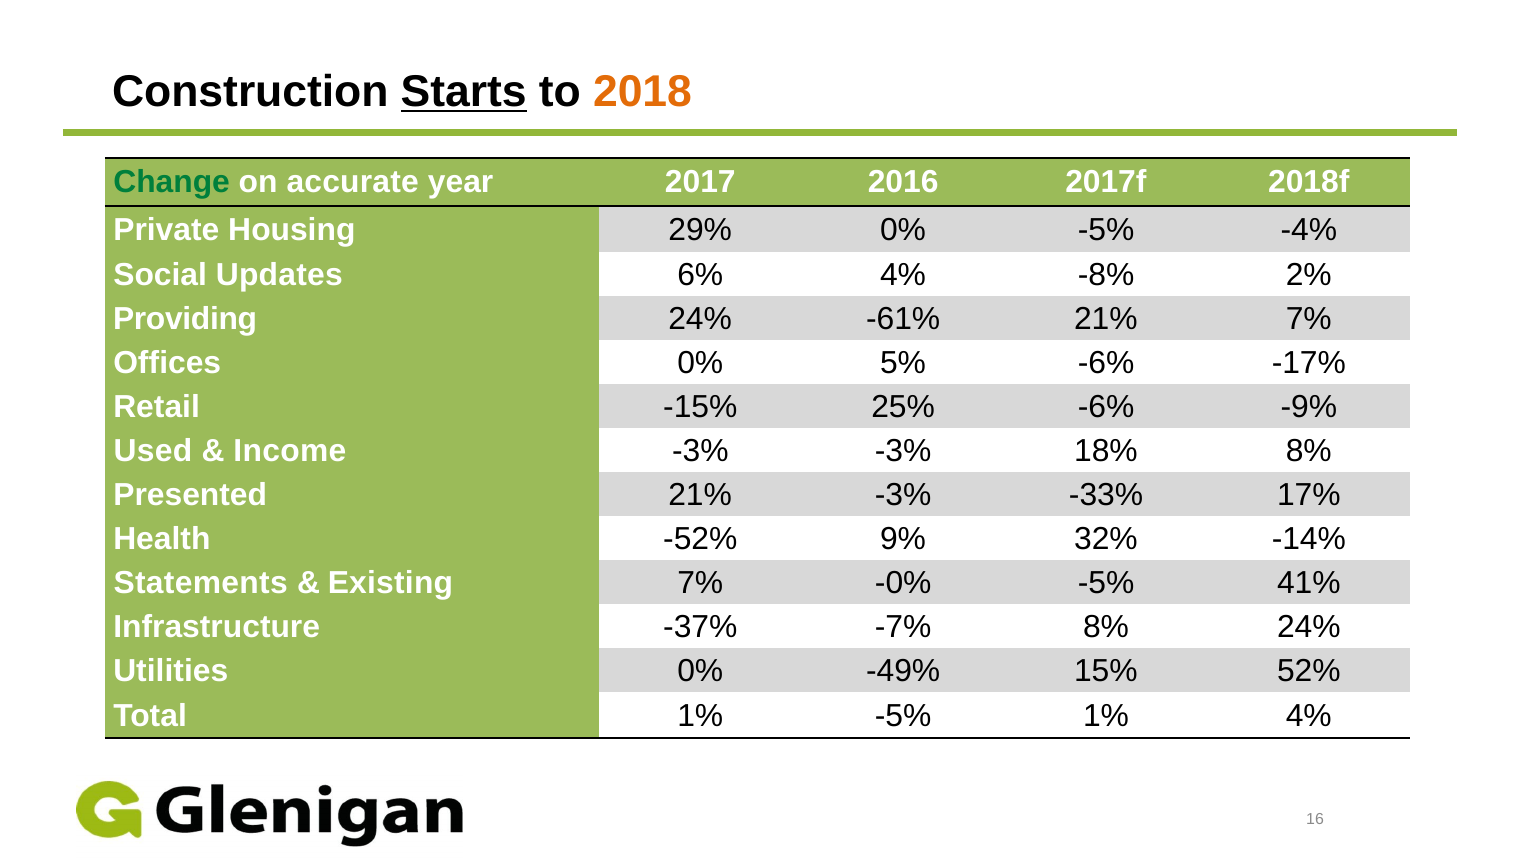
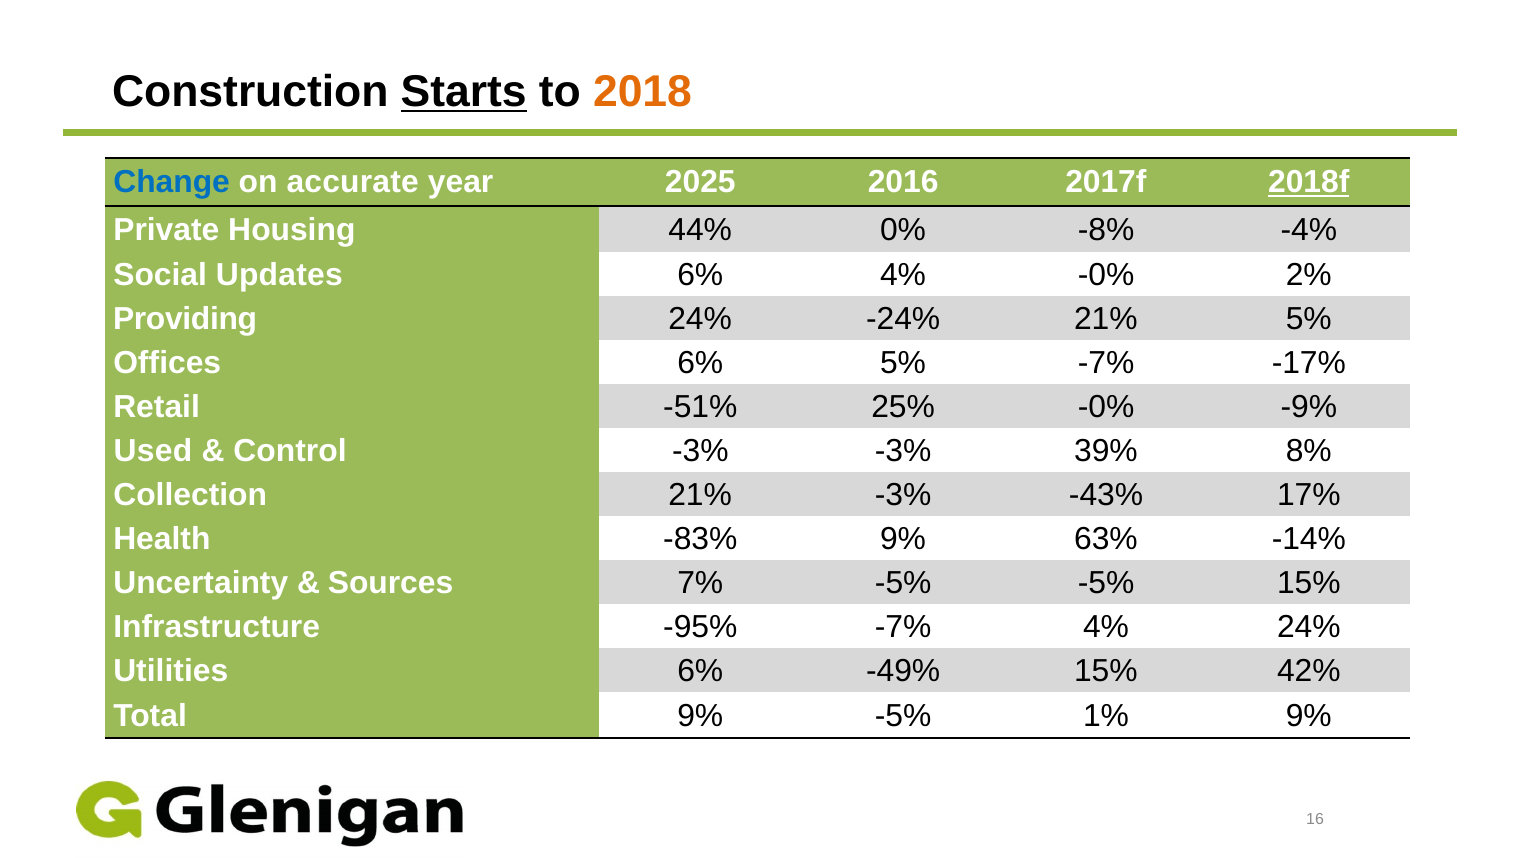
Change colour: green -> blue
2017: 2017 -> 2025
2018f underline: none -> present
29%: 29% -> 44%
0% -5%: -5% -> -8%
4% -8%: -8% -> -0%
-61%: -61% -> -24%
21% 7%: 7% -> 5%
Offices 0%: 0% -> 6%
5% -6%: -6% -> -7%
-15%: -15% -> -51%
25% -6%: -6% -> -0%
Income: Income -> Control
18%: 18% -> 39%
Presented: Presented -> Collection
-33%: -33% -> -43%
-52%: -52% -> -83%
32%: 32% -> 63%
Statements: Statements -> Uncertainty
Existing: Existing -> Sources
7% -0%: -0% -> -5%
-5% 41%: 41% -> 15%
-37%: -37% -> -95%
-7% 8%: 8% -> 4%
Utilities 0%: 0% -> 6%
52%: 52% -> 42%
Total 1%: 1% -> 9%
1% 4%: 4% -> 9%
